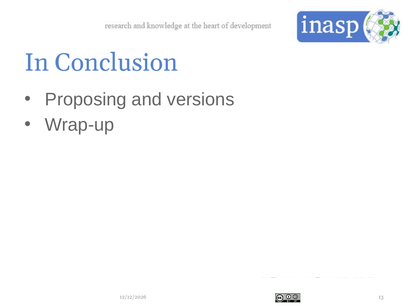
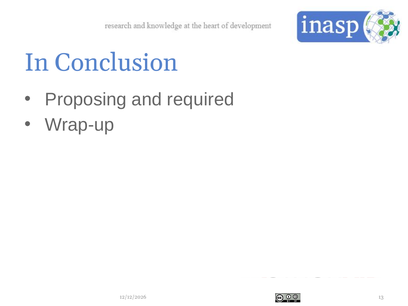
versions: versions -> required
